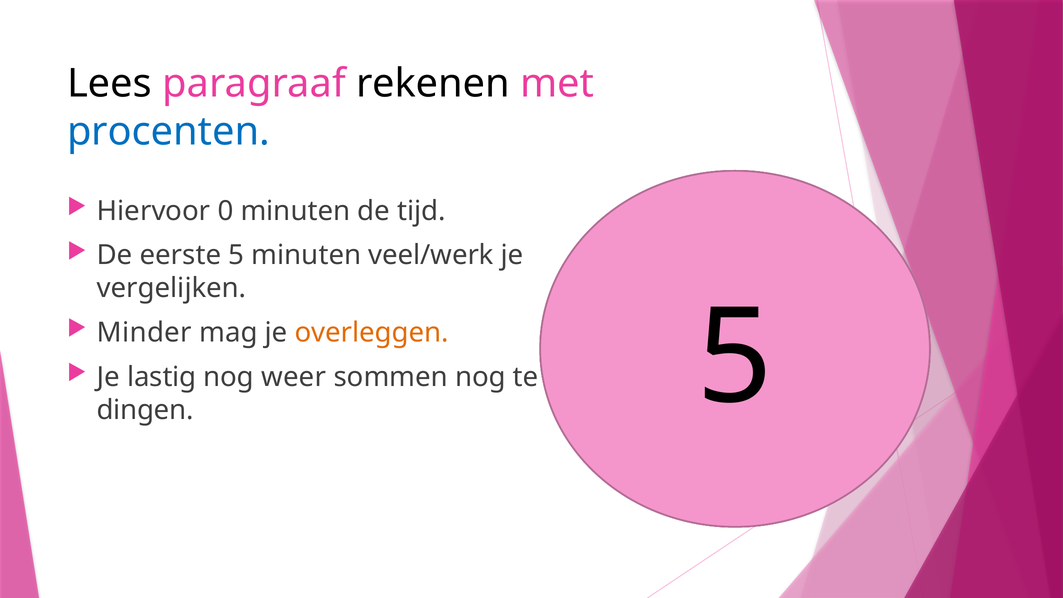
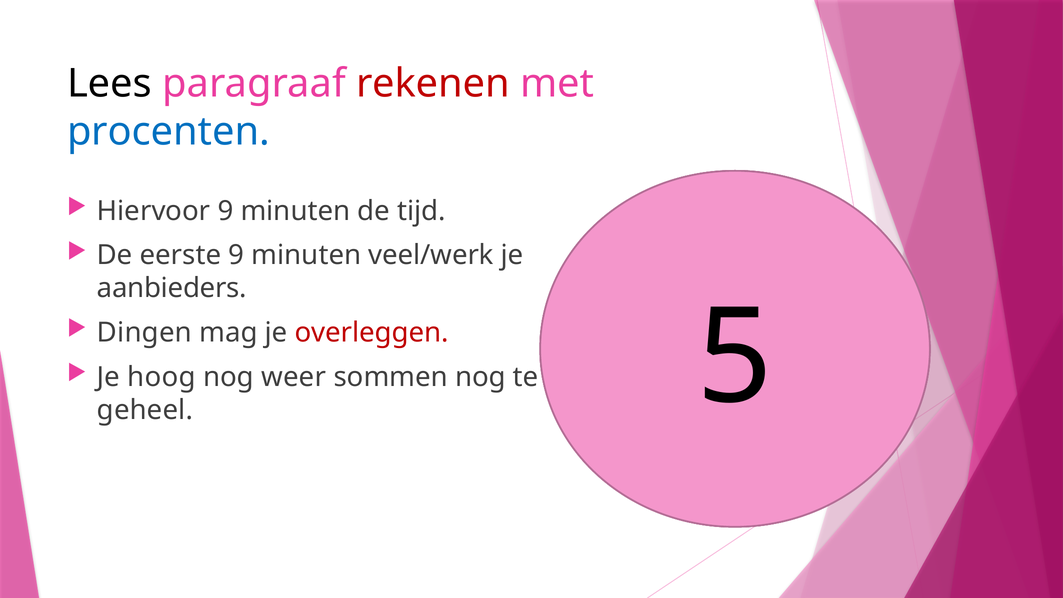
rekenen colour: black -> red
Hiervoor 0: 0 -> 9
eerste 5: 5 -> 9
vergelijken: vergelijken -> aanbieders
Minder: Minder -> Dingen
overleggen colour: orange -> red
lastig: lastig -> hoog
dingen: dingen -> geheel
